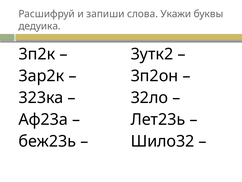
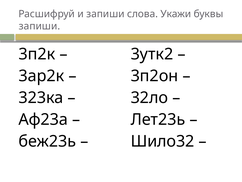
дедуика at (40, 26): дедуика -> запиши
